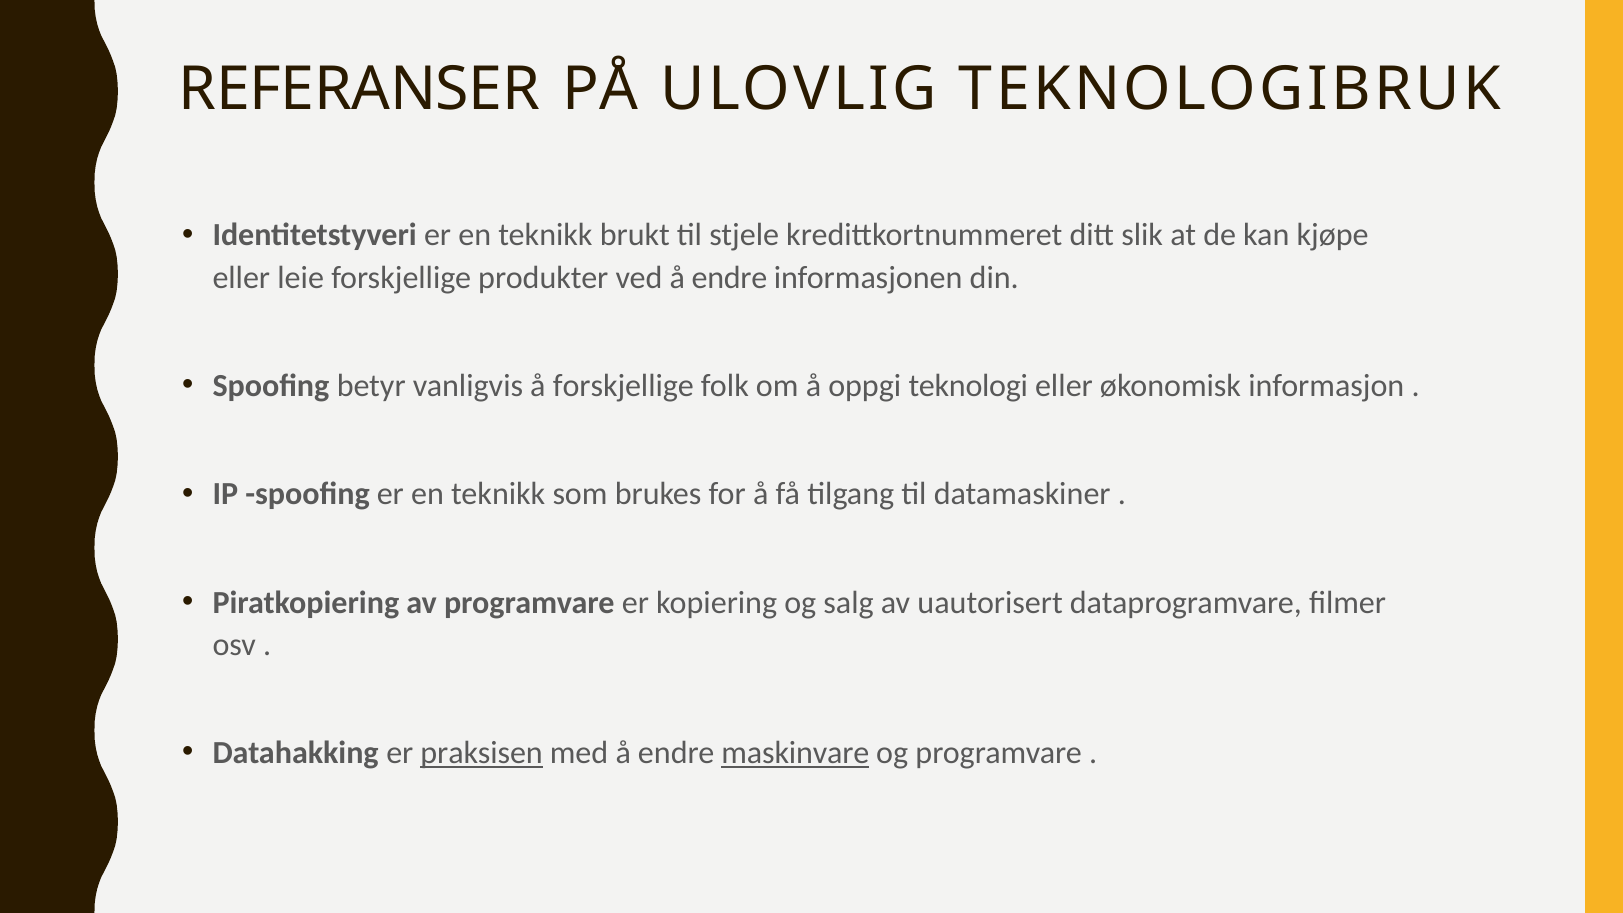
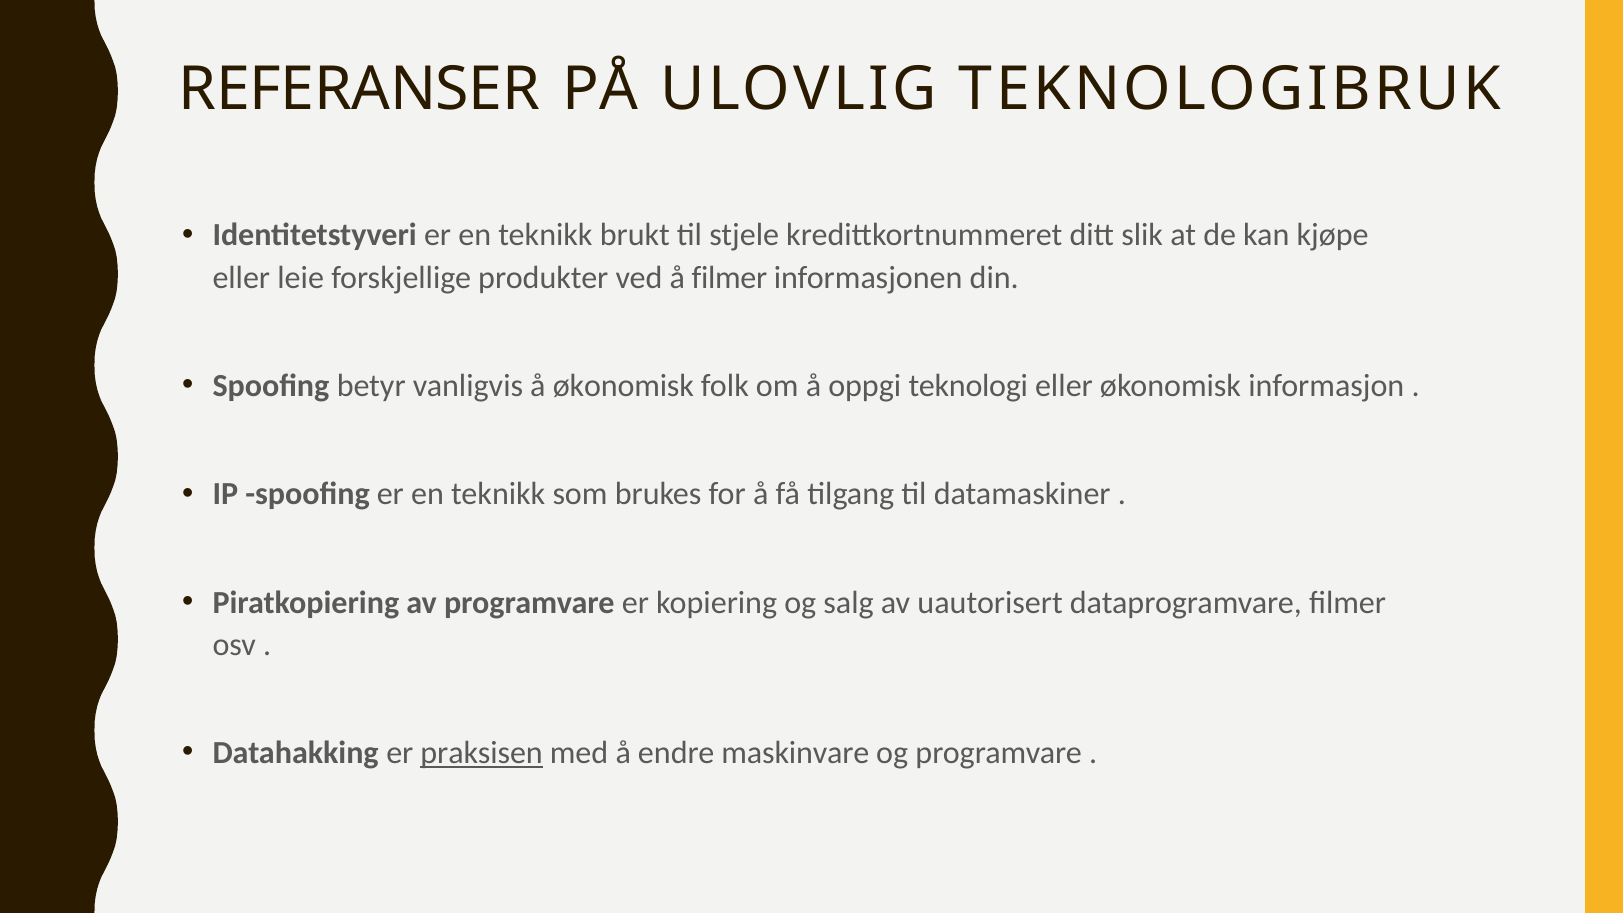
ved å endre: endre -> filmer
å forskjellige: forskjellige -> økonomisk
maskinvare underline: present -> none
